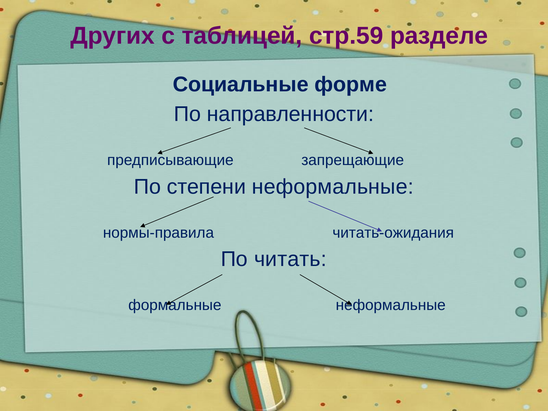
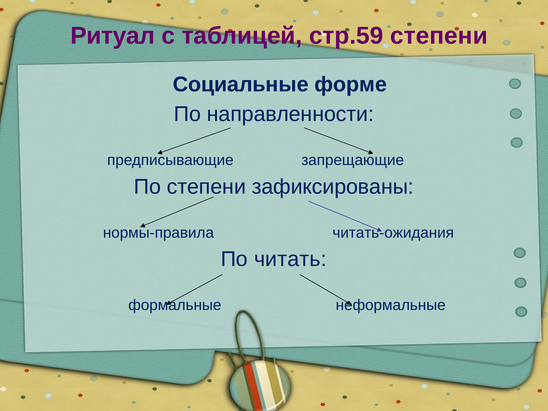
Других: Других -> Ритуал
стр.59 разделе: разделе -> степени
степени неформальные: неформальные -> зафиксированы
